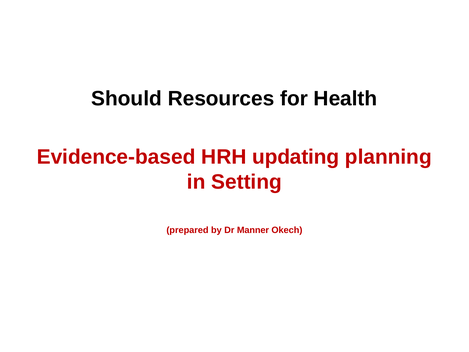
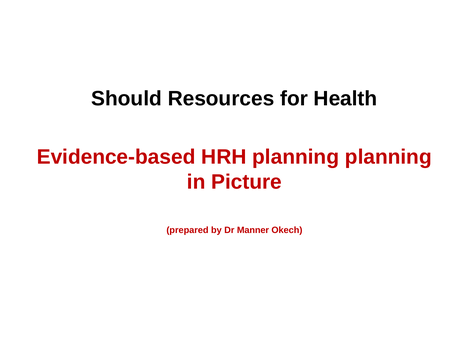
HRH updating: updating -> planning
Setting: Setting -> Picture
